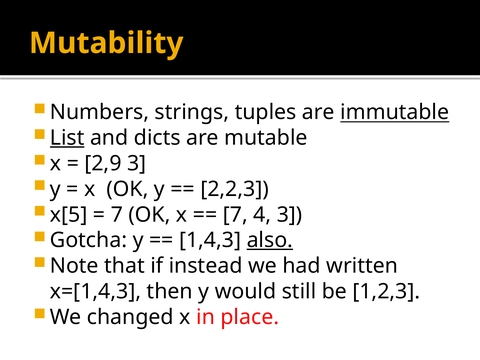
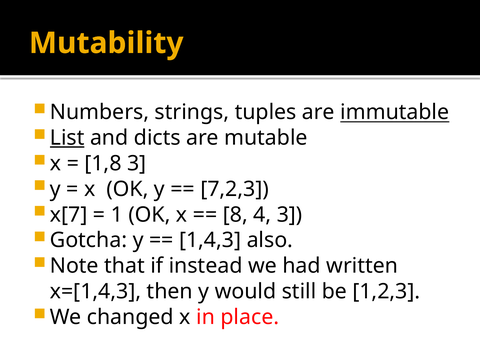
2,9: 2,9 -> 1,8
2,2,3: 2,2,3 -> 7,2,3
x[5: x[5 -> x[7
7 at (117, 215): 7 -> 1
7 at (235, 215): 7 -> 8
also underline: present -> none
